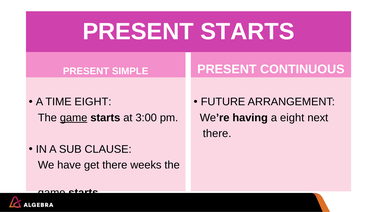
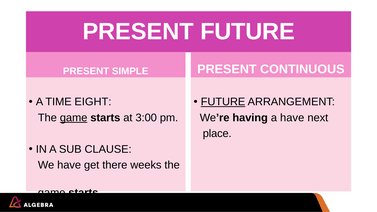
PRESENT STARTS: STARTS -> FUTURE
FUTURE at (223, 102) underline: none -> present
a eight: eight -> have
there at (217, 134): there -> place
